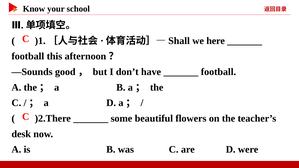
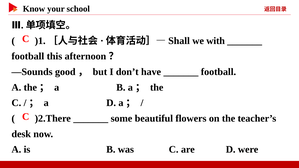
here: here -> with
